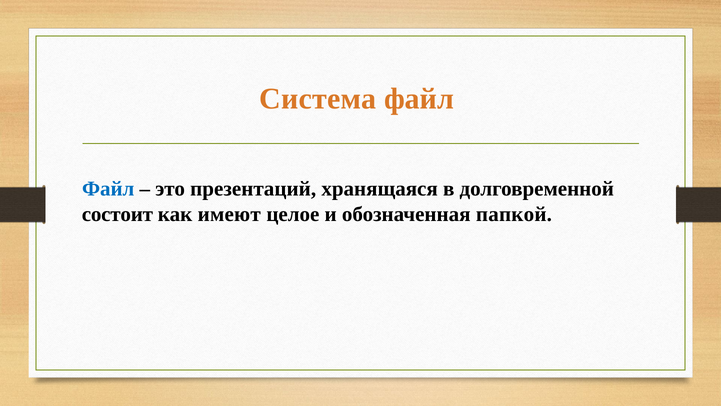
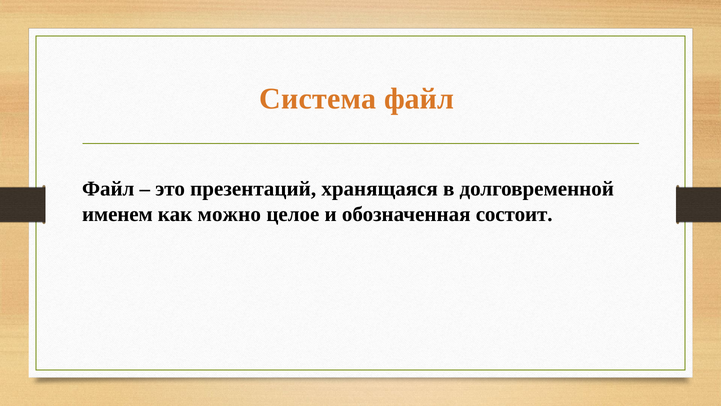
Файл at (108, 189) colour: blue -> black
состоит: состоит -> именем
имеют: имеют -> можно
папкой: папкой -> состоит
